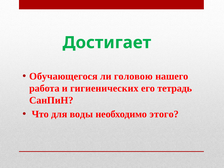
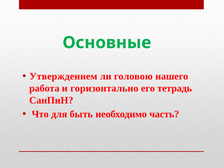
Достигает: Достигает -> Основные
Обучающегося: Обучающегося -> Утверждением
гигиенических: гигиенических -> горизонтально
воды: воды -> быть
этого: этого -> часть
